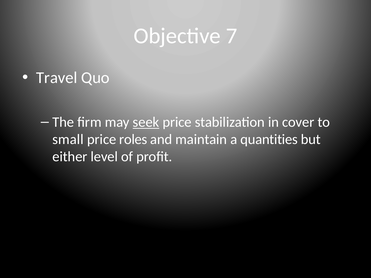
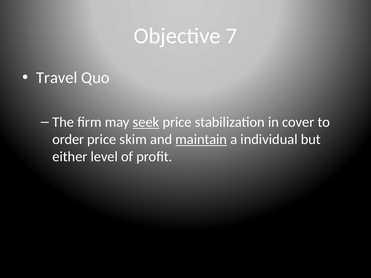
small: small -> order
roles: roles -> skim
maintain underline: none -> present
quantities: quantities -> individual
